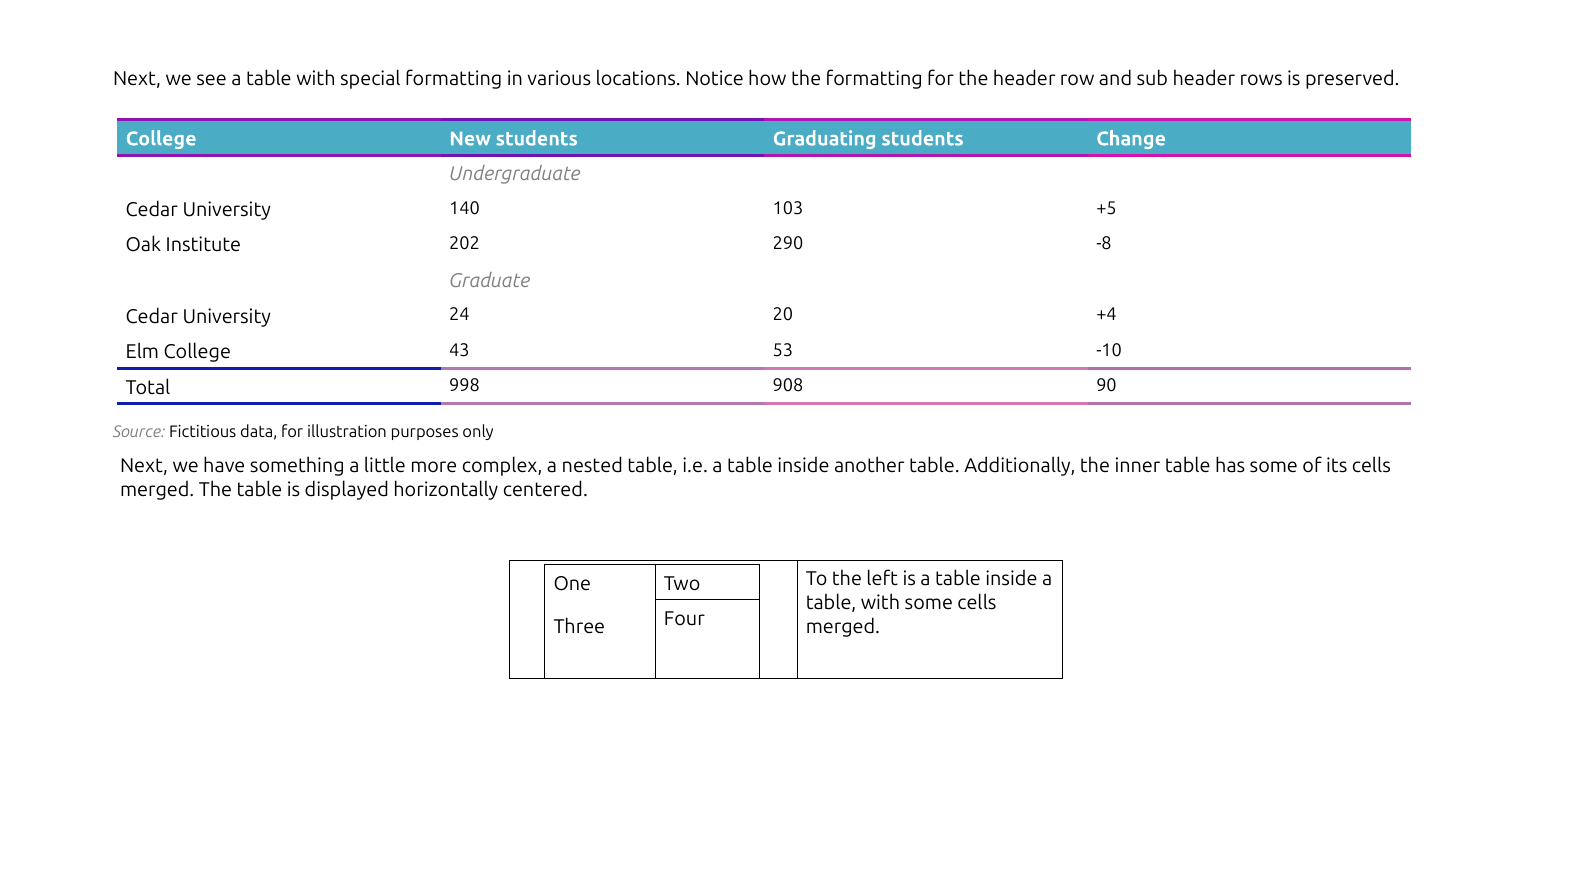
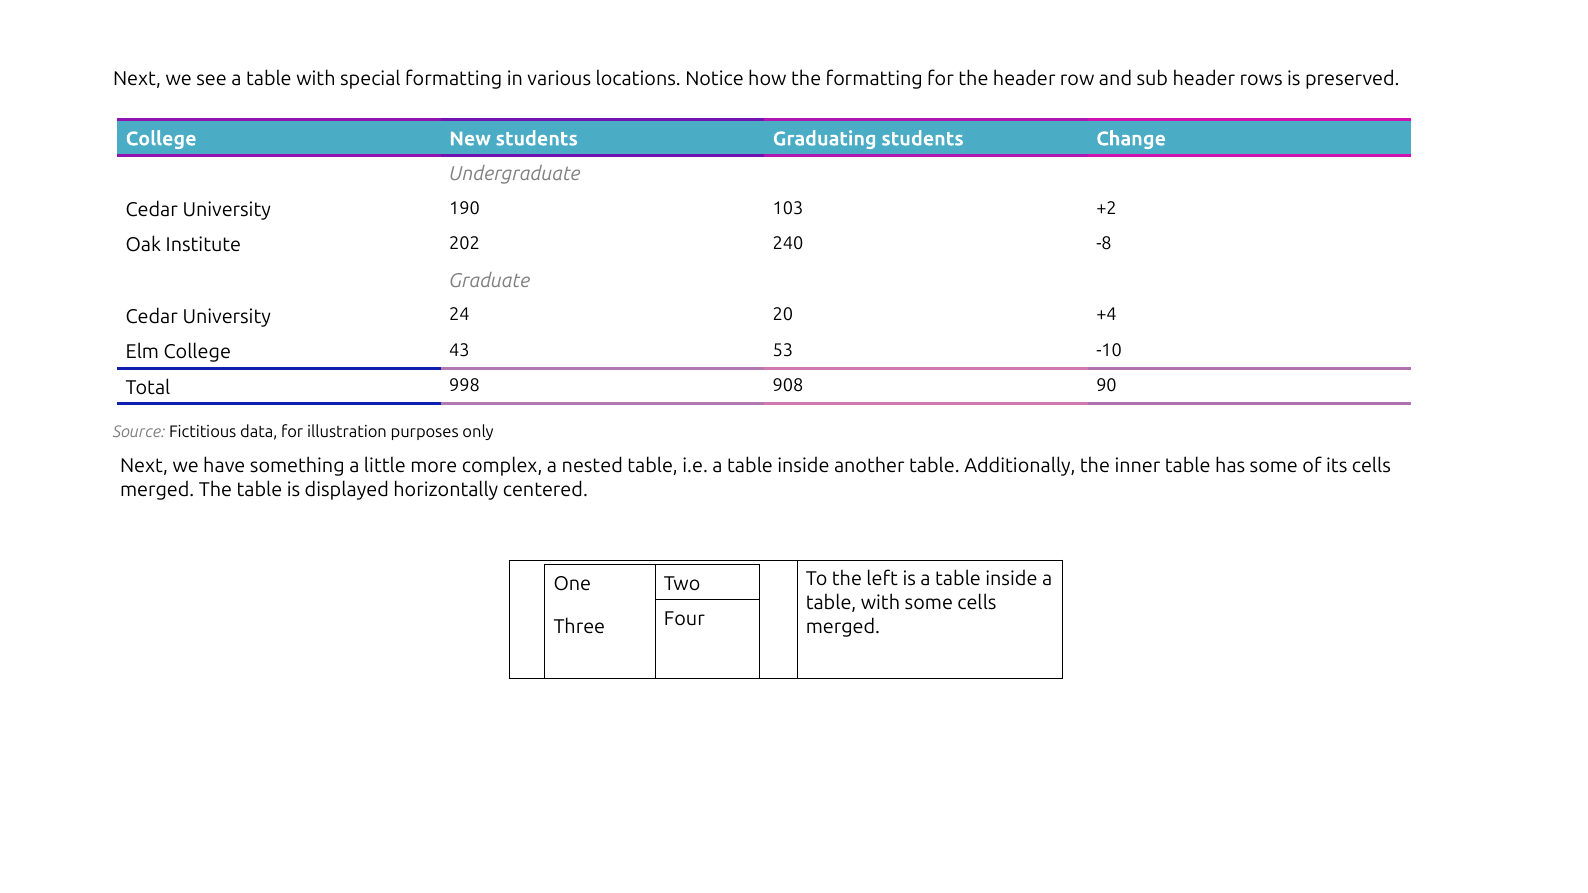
140: 140 -> 190
+5: +5 -> +2
290: 290 -> 240
